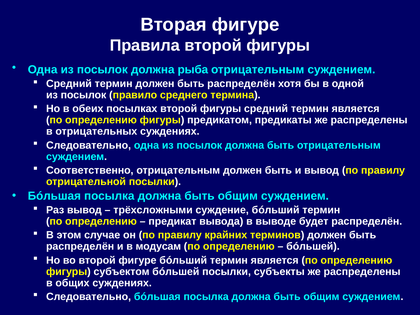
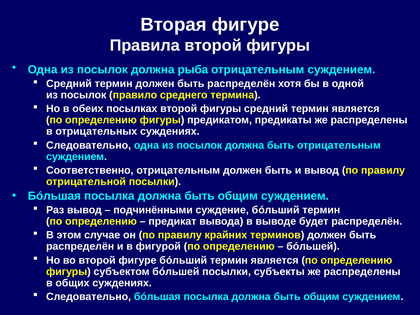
трёхсложными: трёхсложными -> подчинёнными
модусам: модусам -> фигурой
